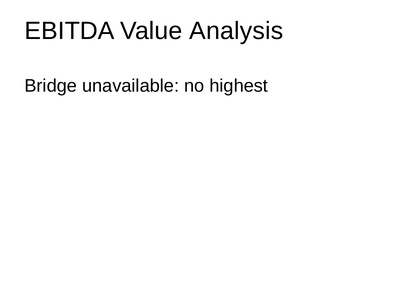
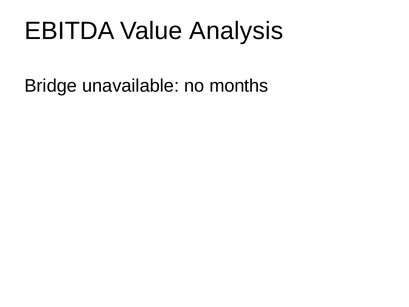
highest: highest -> months
